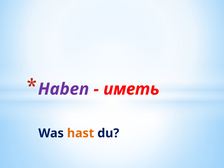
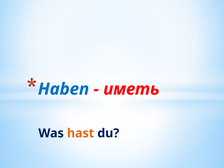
Haben colour: purple -> blue
